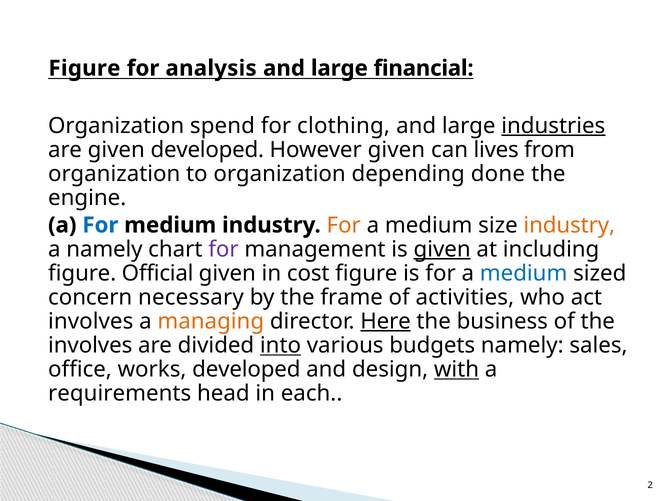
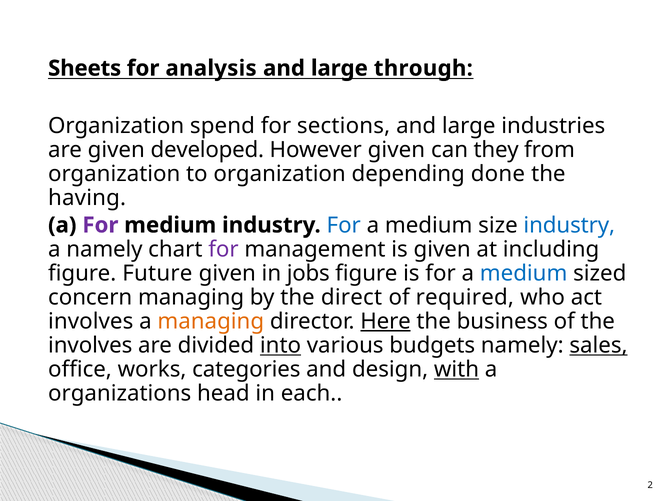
Figure at (84, 68): Figure -> Sheets
financial: financial -> through
clothing: clothing -> sections
industries underline: present -> none
lives: lives -> they
engine: engine -> having
For at (100, 225) colour: blue -> purple
For at (344, 225) colour: orange -> blue
industry at (569, 225) colour: orange -> blue
given at (442, 250) underline: present -> none
Official: Official -> Future
cost: cost -> jobs
concern necessary: necessary -> managing
frame: frame -> direct
activities: activities -> required
sales underline: none -> present
works developed: developed -> categories
requirements: requirements -> organizations
